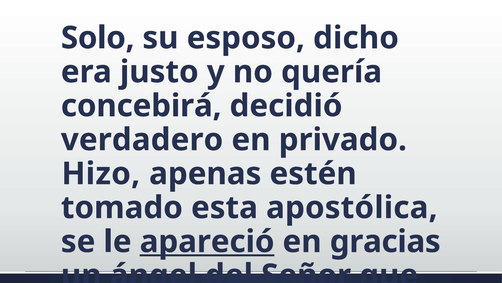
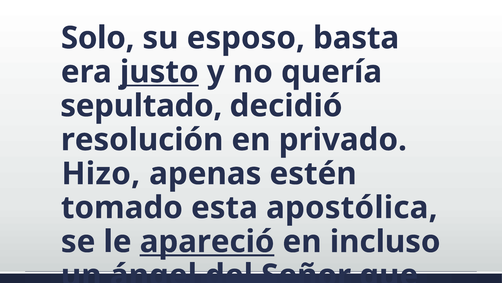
dicho: dicho -> basta
justo underline: none -> present
concebirá: concebirá -> sepultado
verdadero: verdadero -> resolución
gracias: gracias -> incluso
